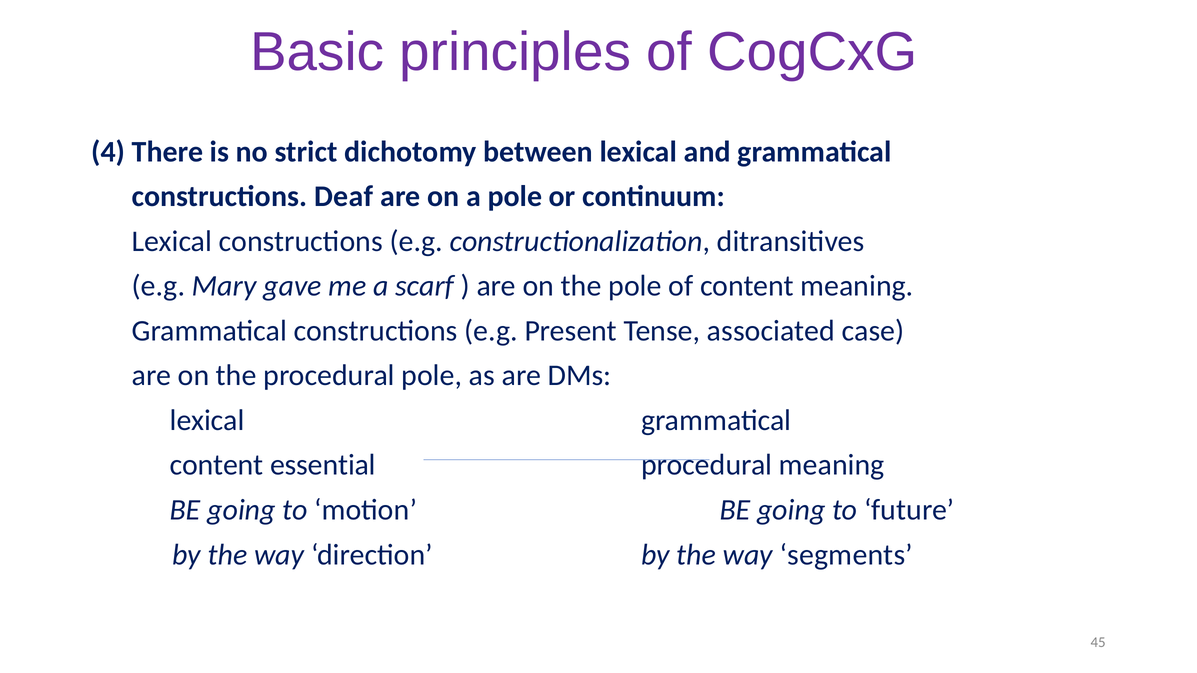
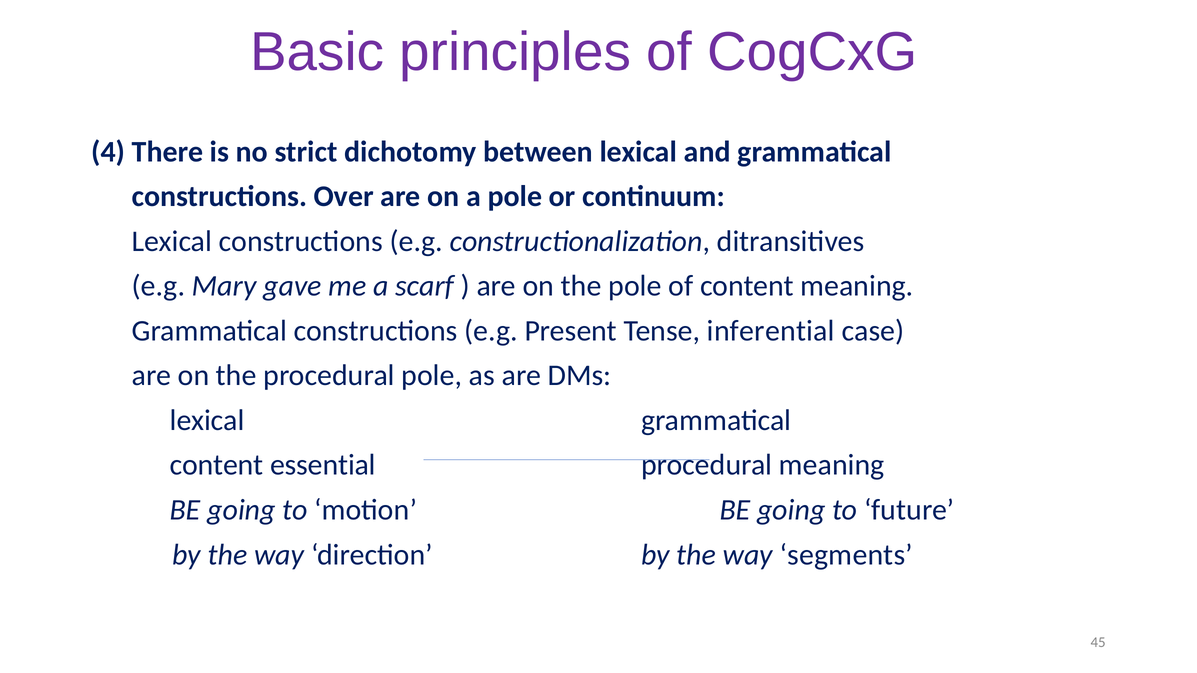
Deaf: Deaf -> Over
associated: associated -> inferential
